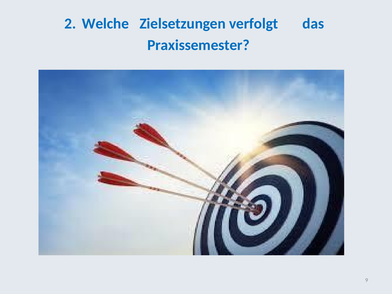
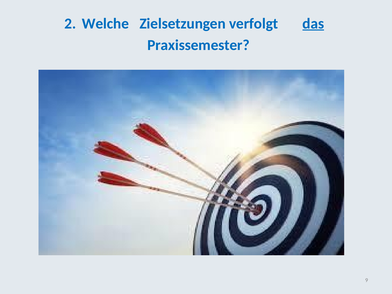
das underline: none -> present
